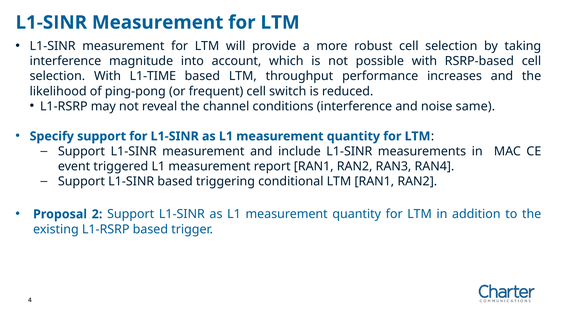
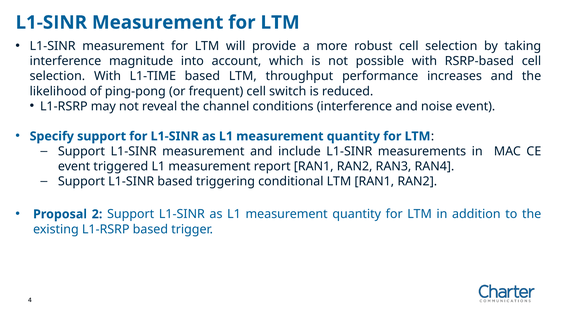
noise same: same -> event
